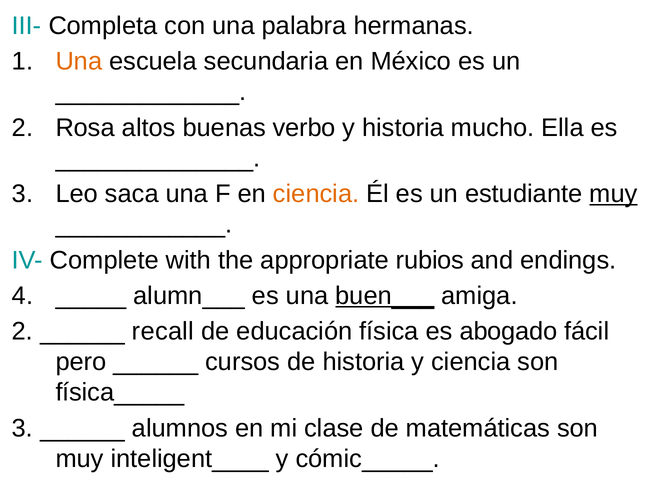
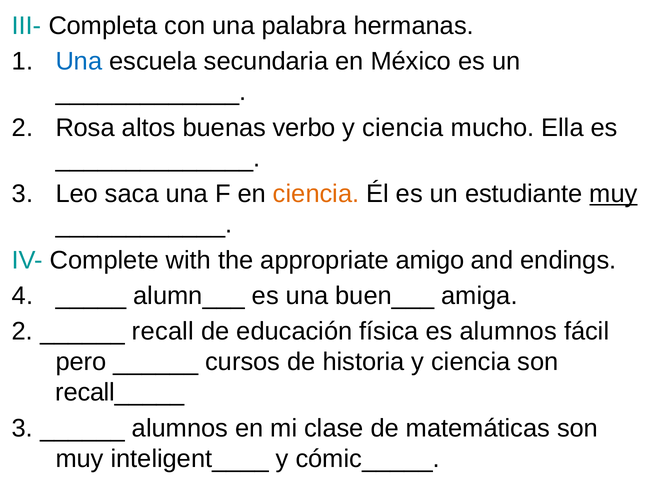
Una at (79, 61) colour: orange -> blue
historia at (403, 128): historia -> ciencia
rubios: rubios -> amigo
buen___ underline: present -> none
es abogado: abogado -> alumnos
física_____: física_____ -> recall_____
